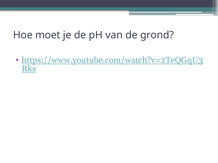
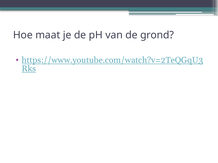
moet: moet -> maat
